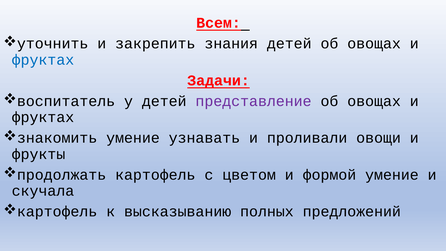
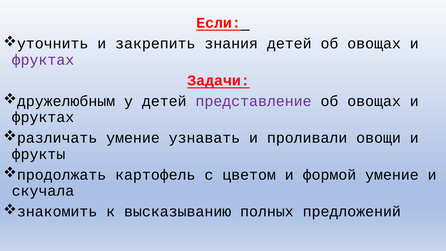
Всем: Всем -> Если
фруктах at (43, 60) colour: blue -> purple
воспитатель: воспитатель -> дружелюбным
знакомить: знакомить -> различать
картофель at (57, 212): картофель -> знакомить
